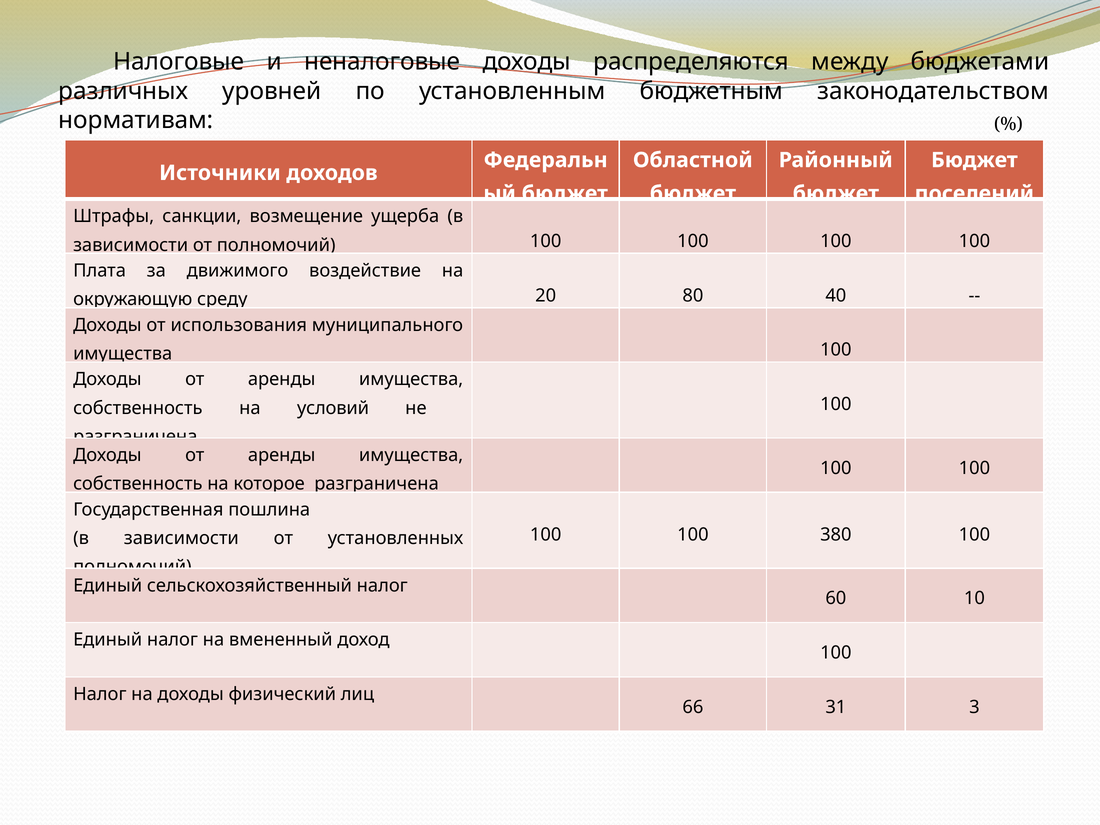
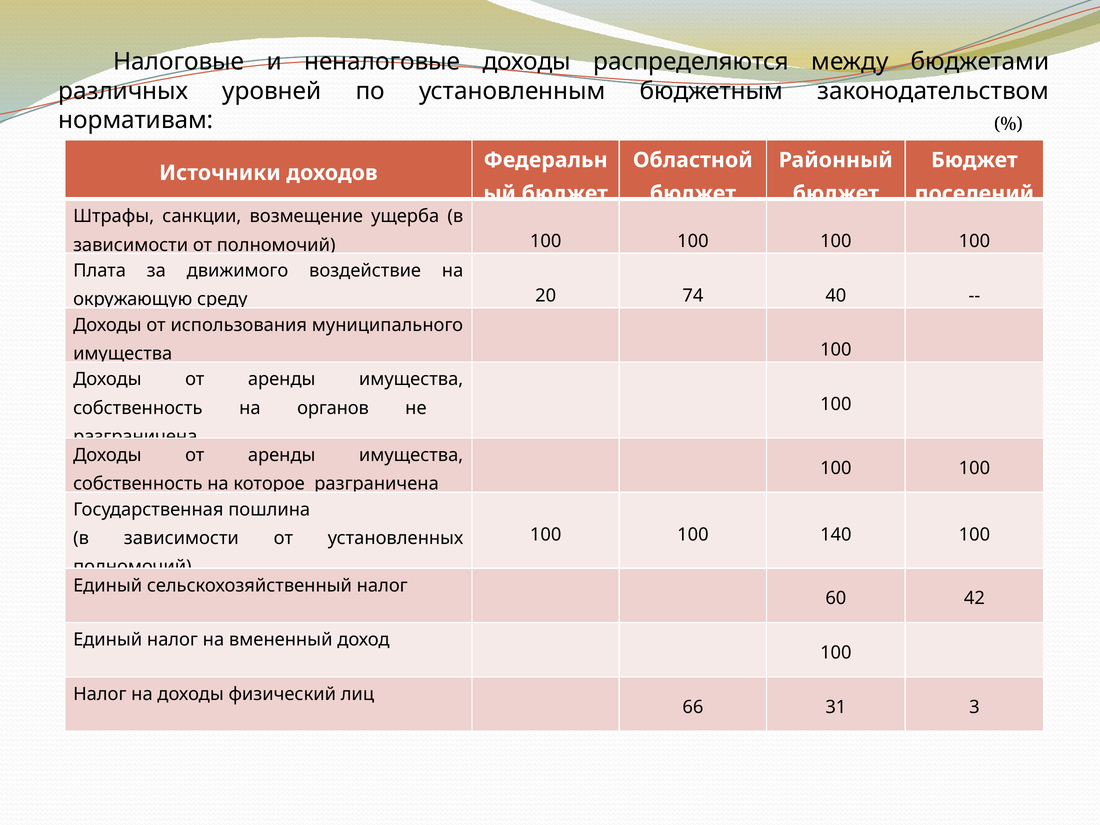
80: 80 -> 74
условий: условий -> органов
380: 380 -> 140
10: 10 -> 42
